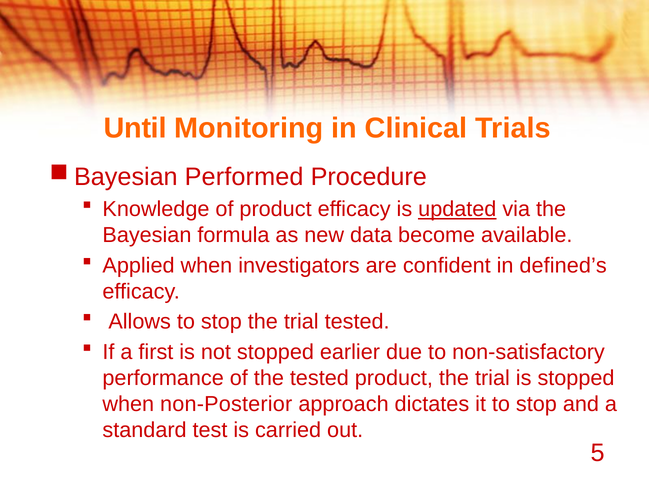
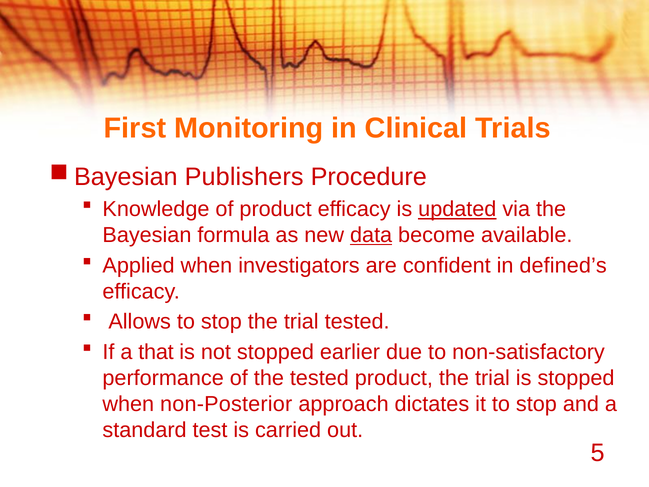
Until: Until -> First
Performed: Performed -> Publishers
data underline: none -> present
first: first -> that
